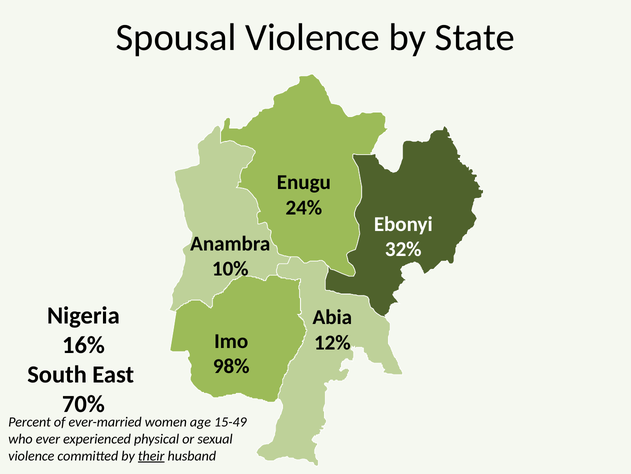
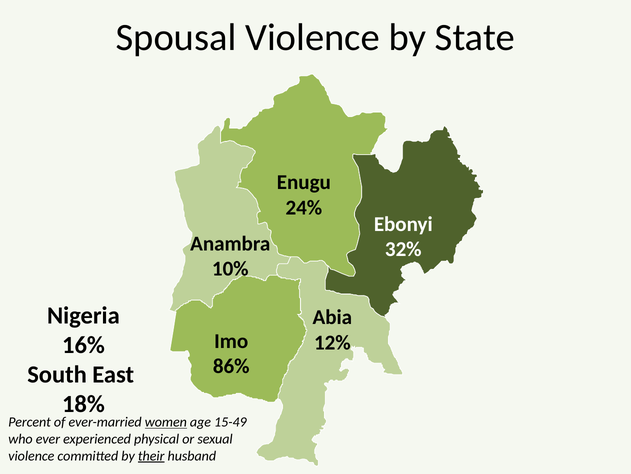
98%: 98% -> 86%
70%: 70% -> 18%
women underline: none -> present
